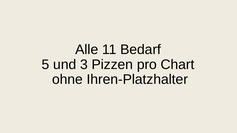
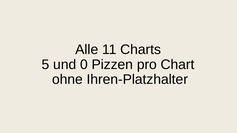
Bedarf: Bedarf -> Charts
3: 3 -> 0
